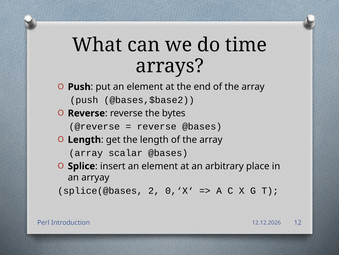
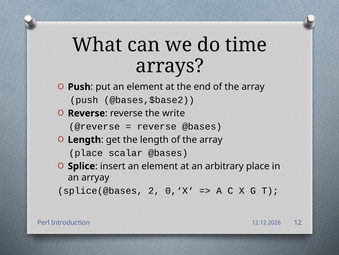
bytes: bytes -> write
array at (86, 153): array -> place
